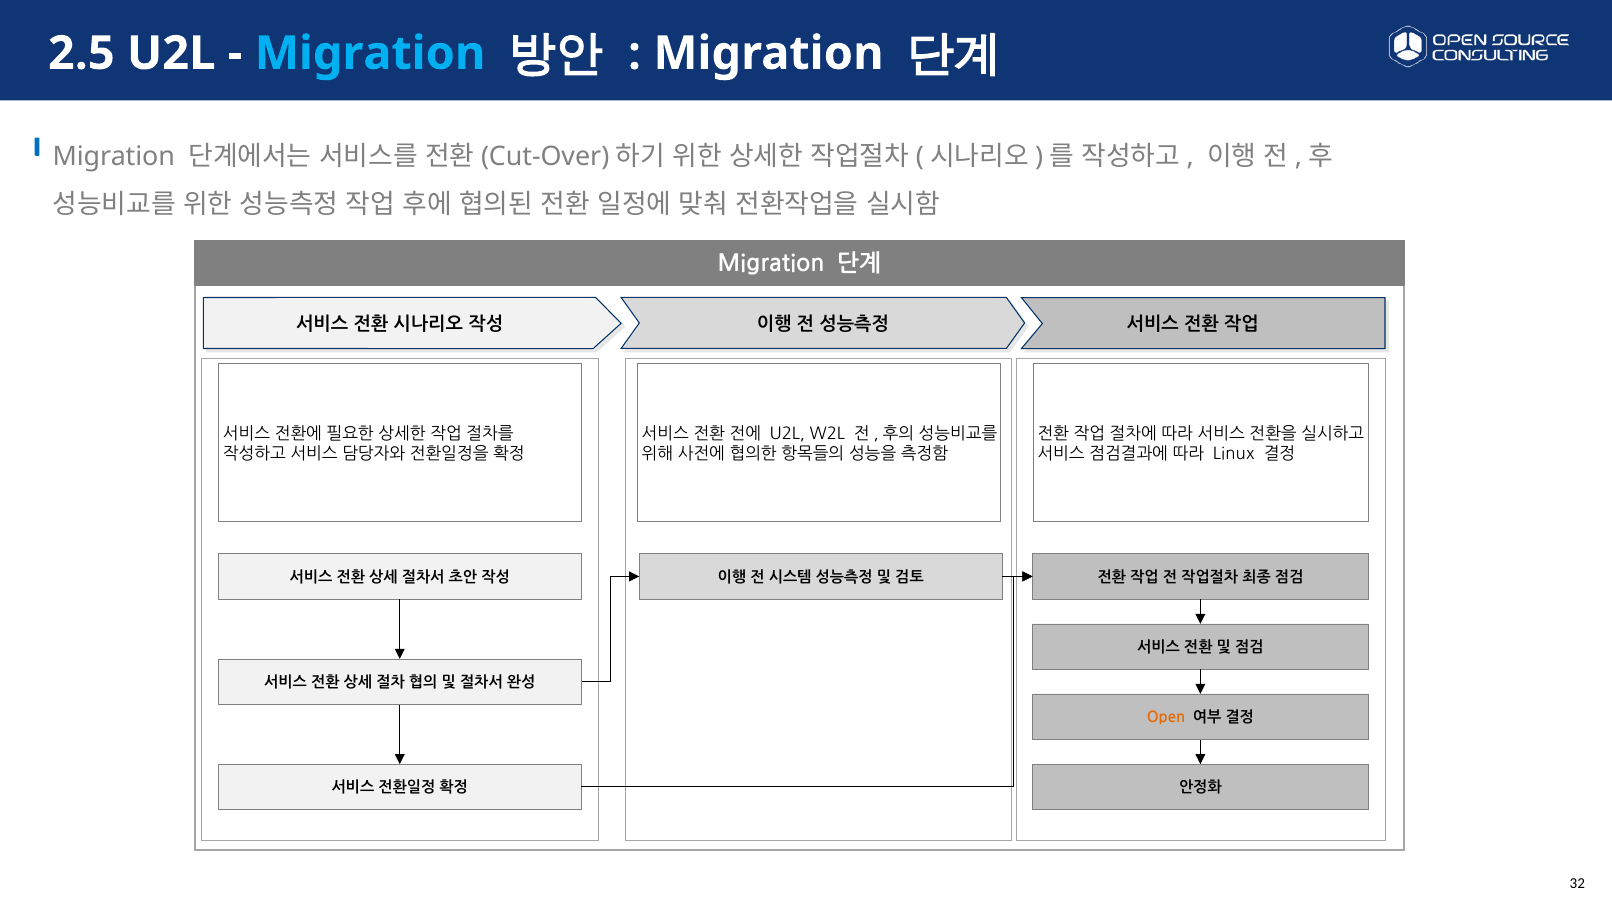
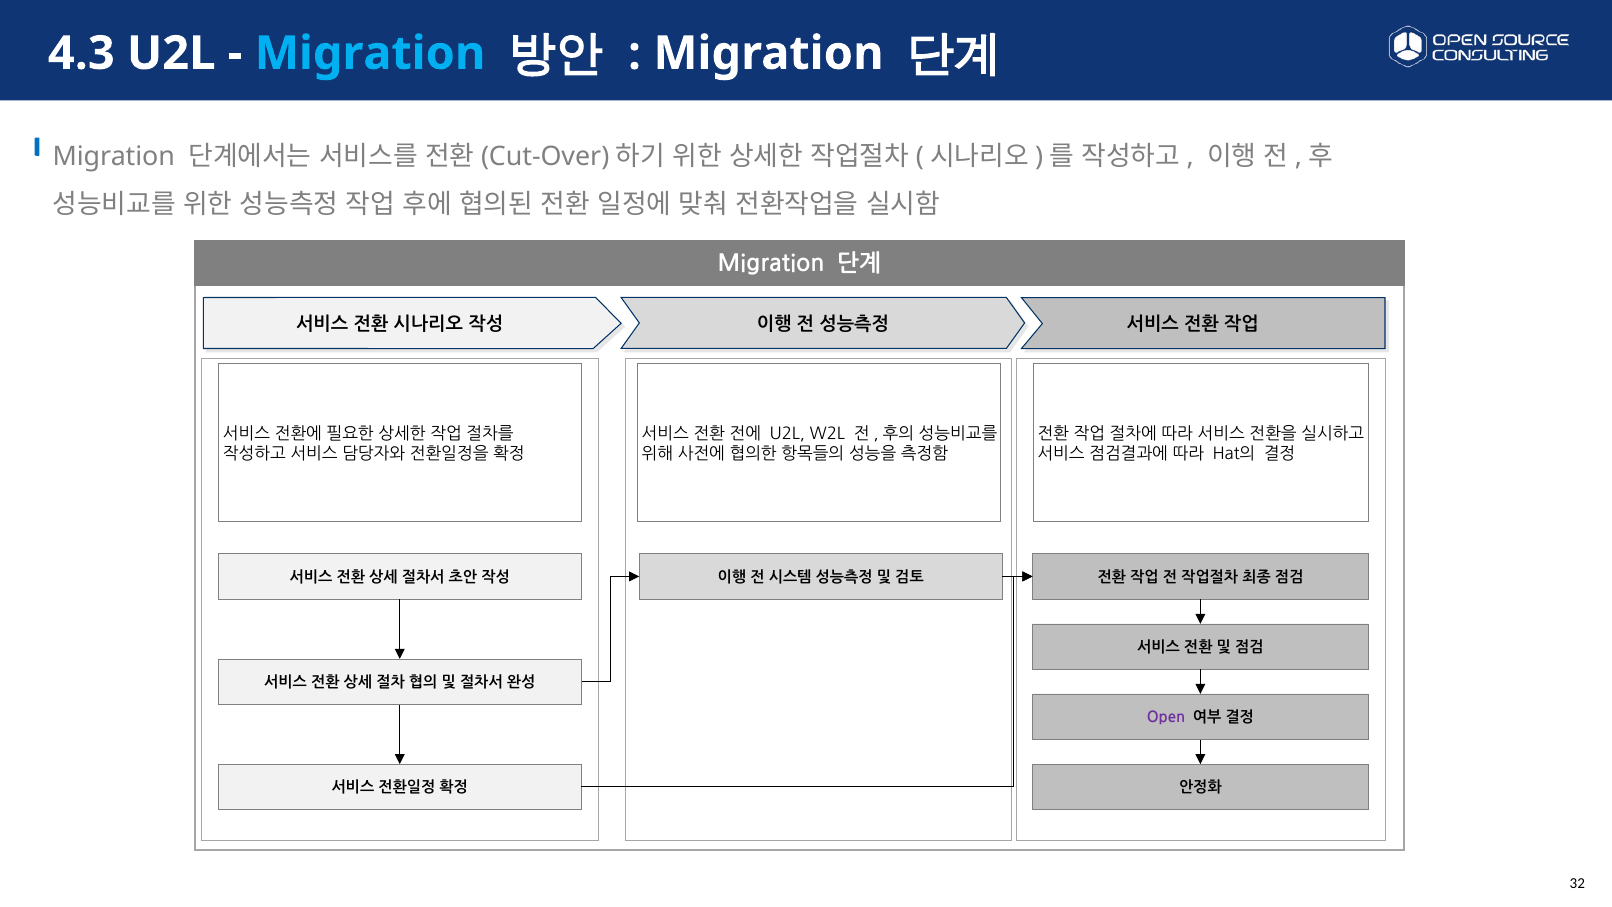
2.5: 2.5 -> 4.3
Linux: Linux -> Hat의
Open colour: orange -> purple
